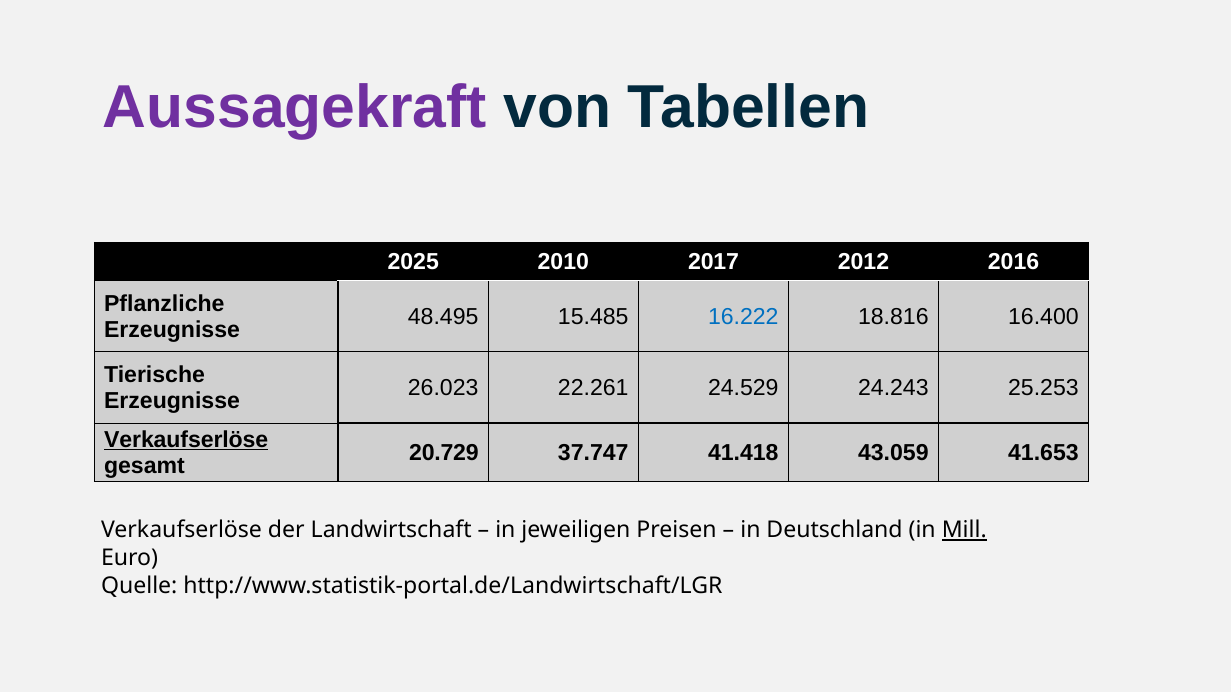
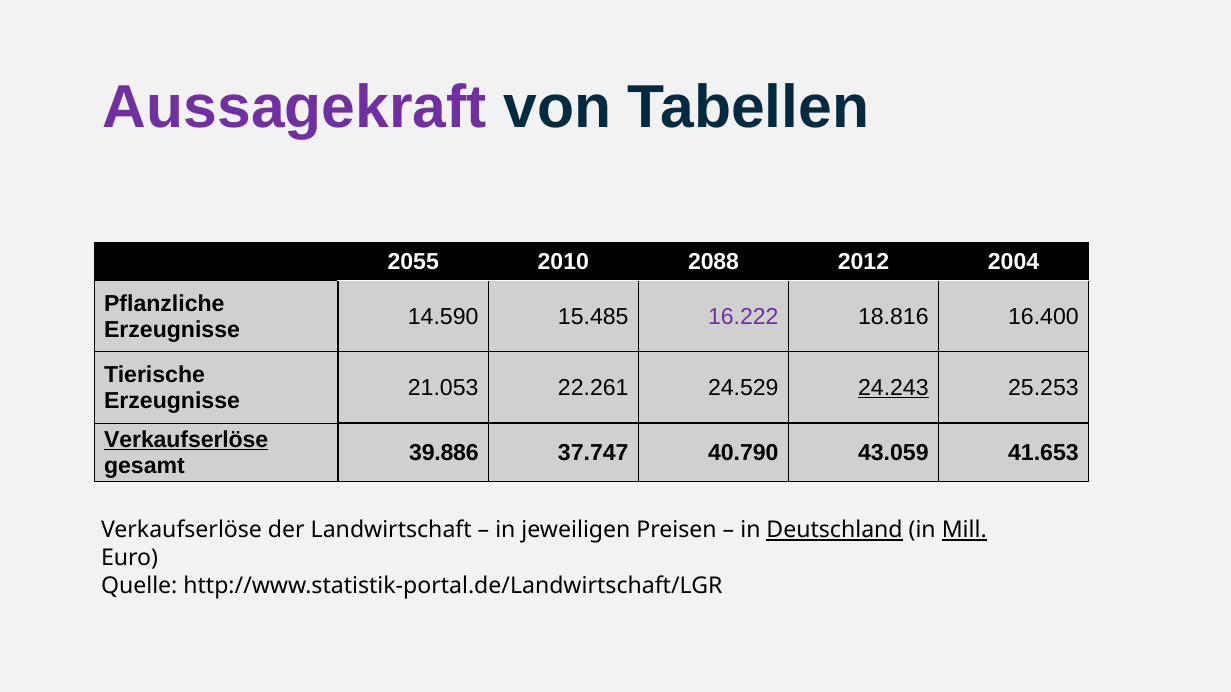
2025: 2025 -> 2055
2017: 2017 -> 2088
2016: 2016 -> 2004
48.495: 48.495 -> 14.590
16.222 colour: blue -> purple
26.023: 26.023 -> 21.053
24.243 underline: none -> present
20.729: 20.729 -> 39.886
41.418: 41.418 -> 40.790
Deutschland underline: none -> present
